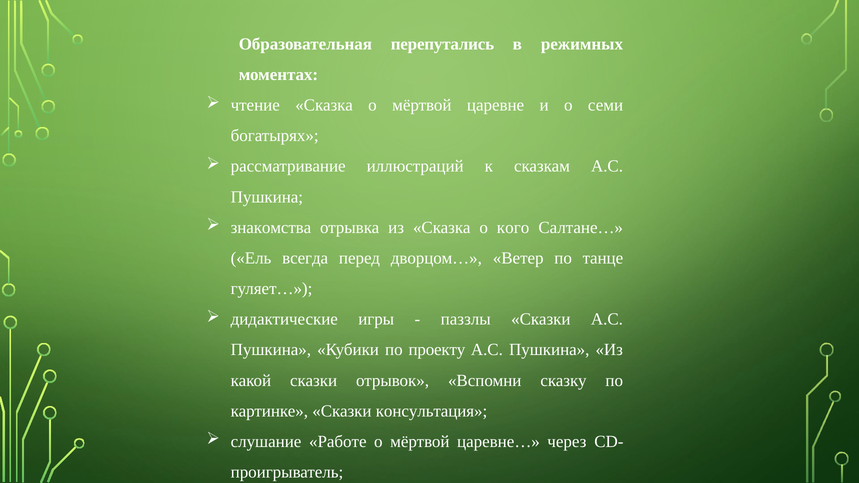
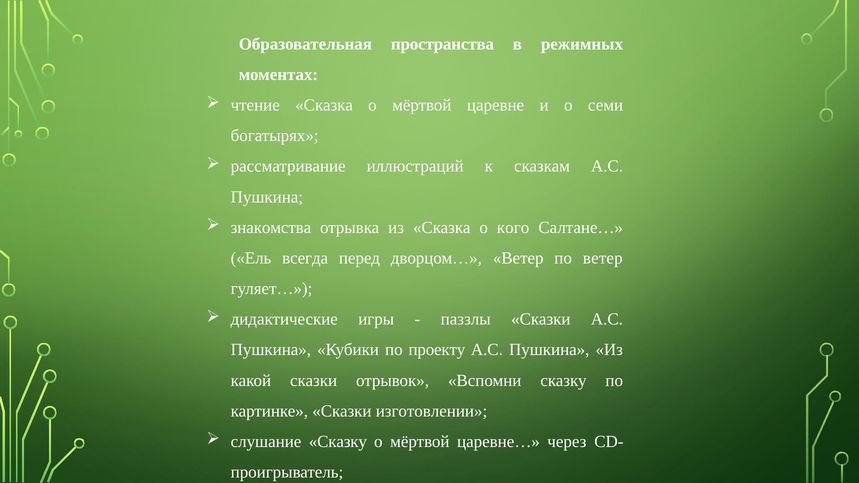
перепутались: перепутались -> пространства
по танце: танце -> ветер
консультация: консультация -> изготовлении
слушание Работе: Работе -> Сказку
